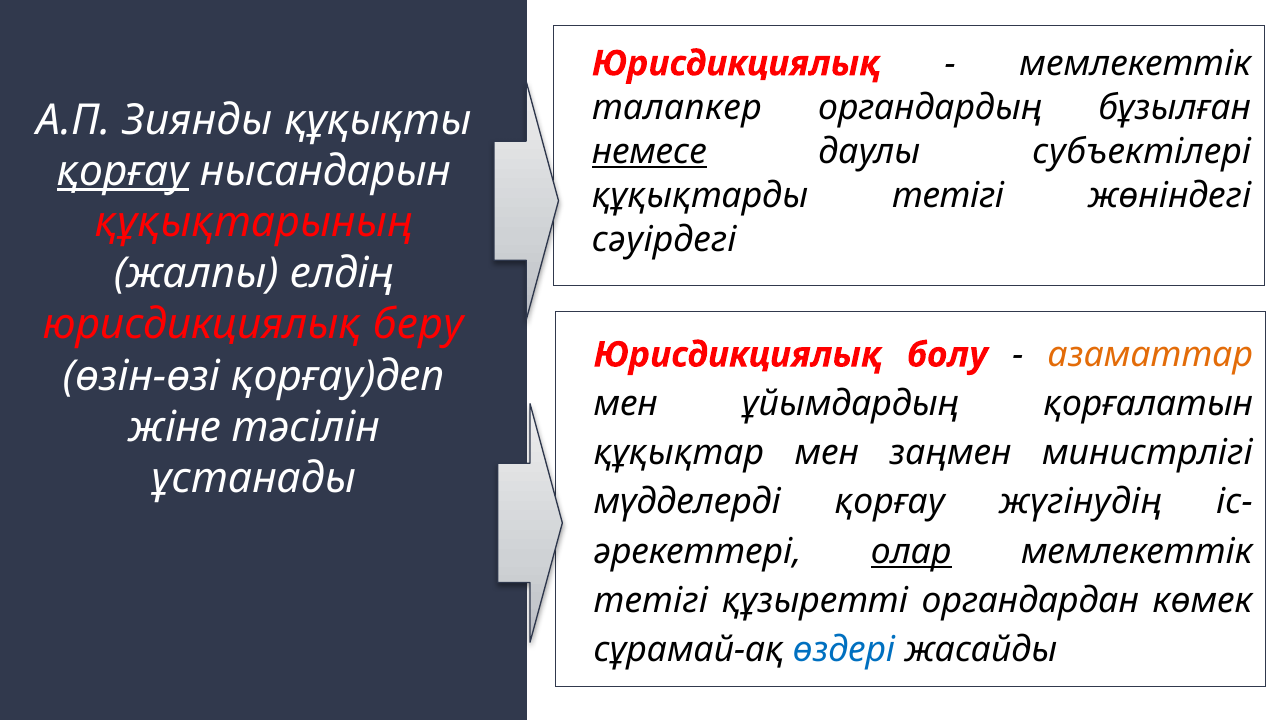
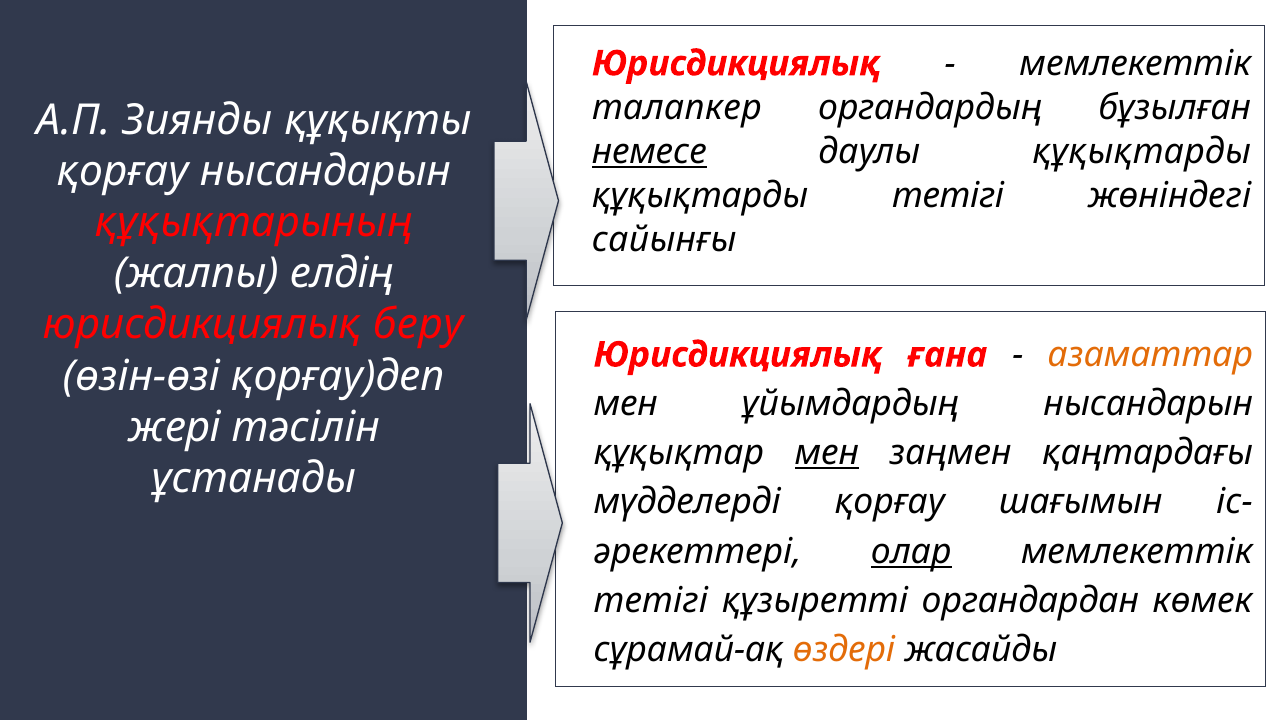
даулы субъектілері: субъектілері -> құқықтарды
қорғау at (123, 171) underline: present -> none
сәуірдегі: сәуірдегі -> сайынғы
болу: болу -> ғана
ұйымдардың қорғалатын: қорғалатын -> нысандарын
жіне: жіне -> жері
мен at (827, 453) underline: none -> present
министрлігі: министрлігі -> қаңтардағы
жүгінудің: жүгінудің -> шағымын
өздері colour: blue -> orange
